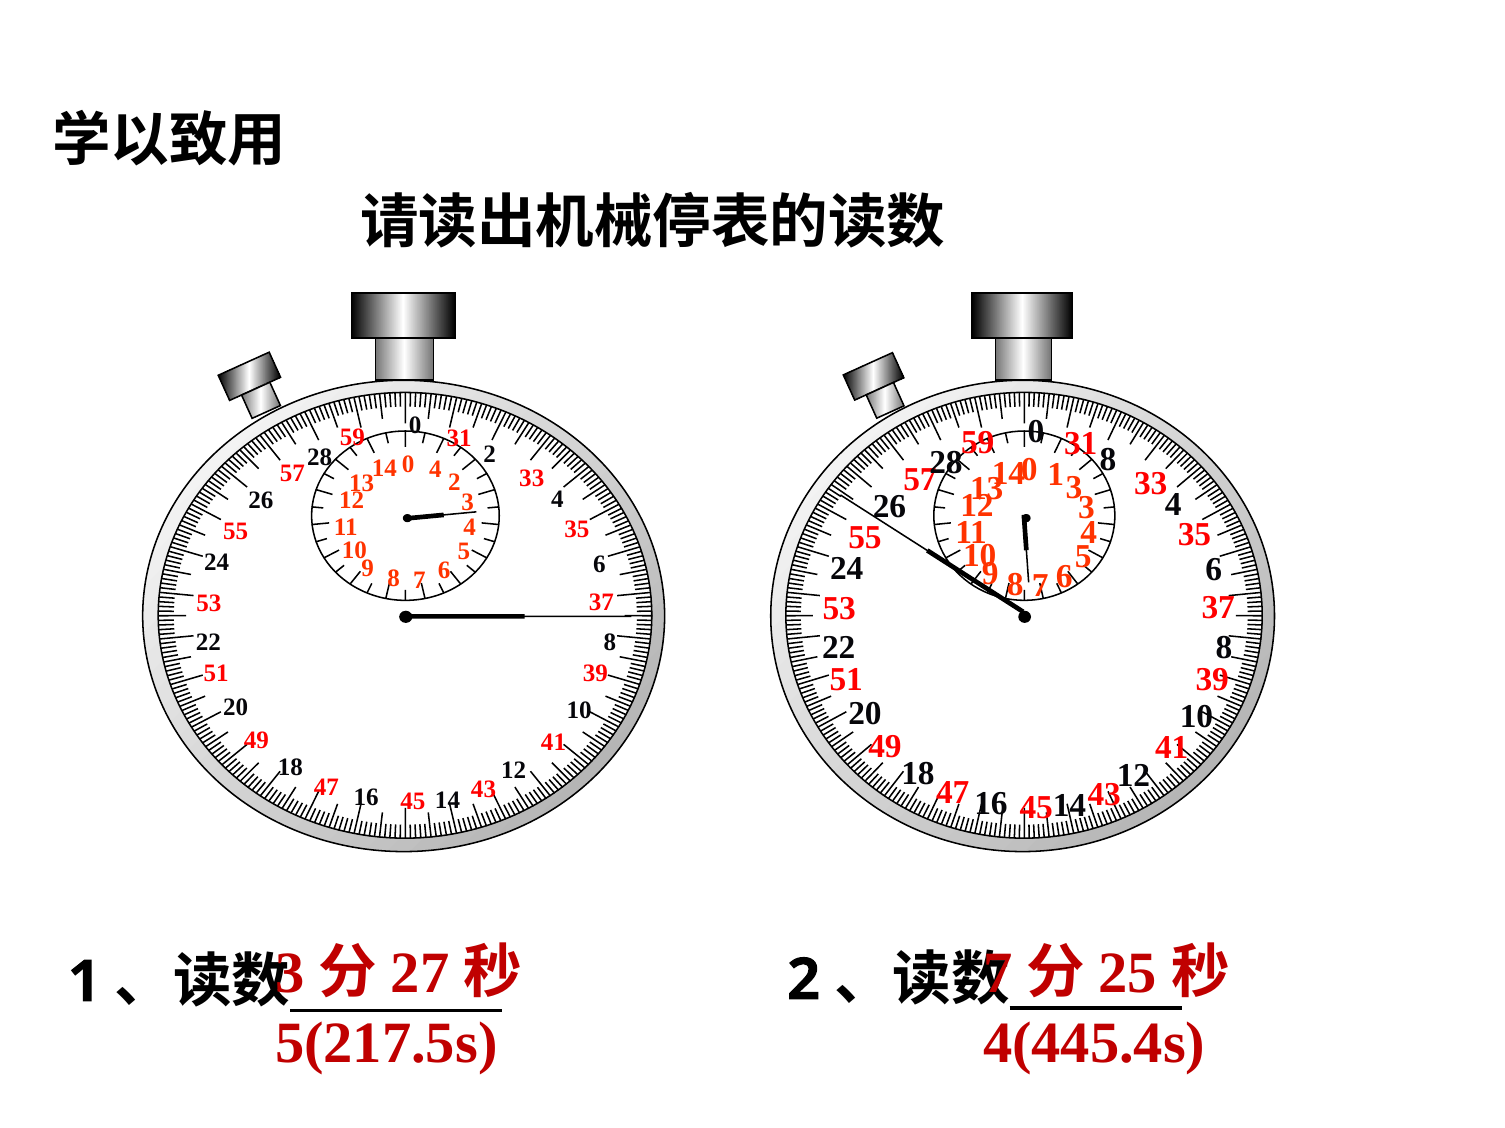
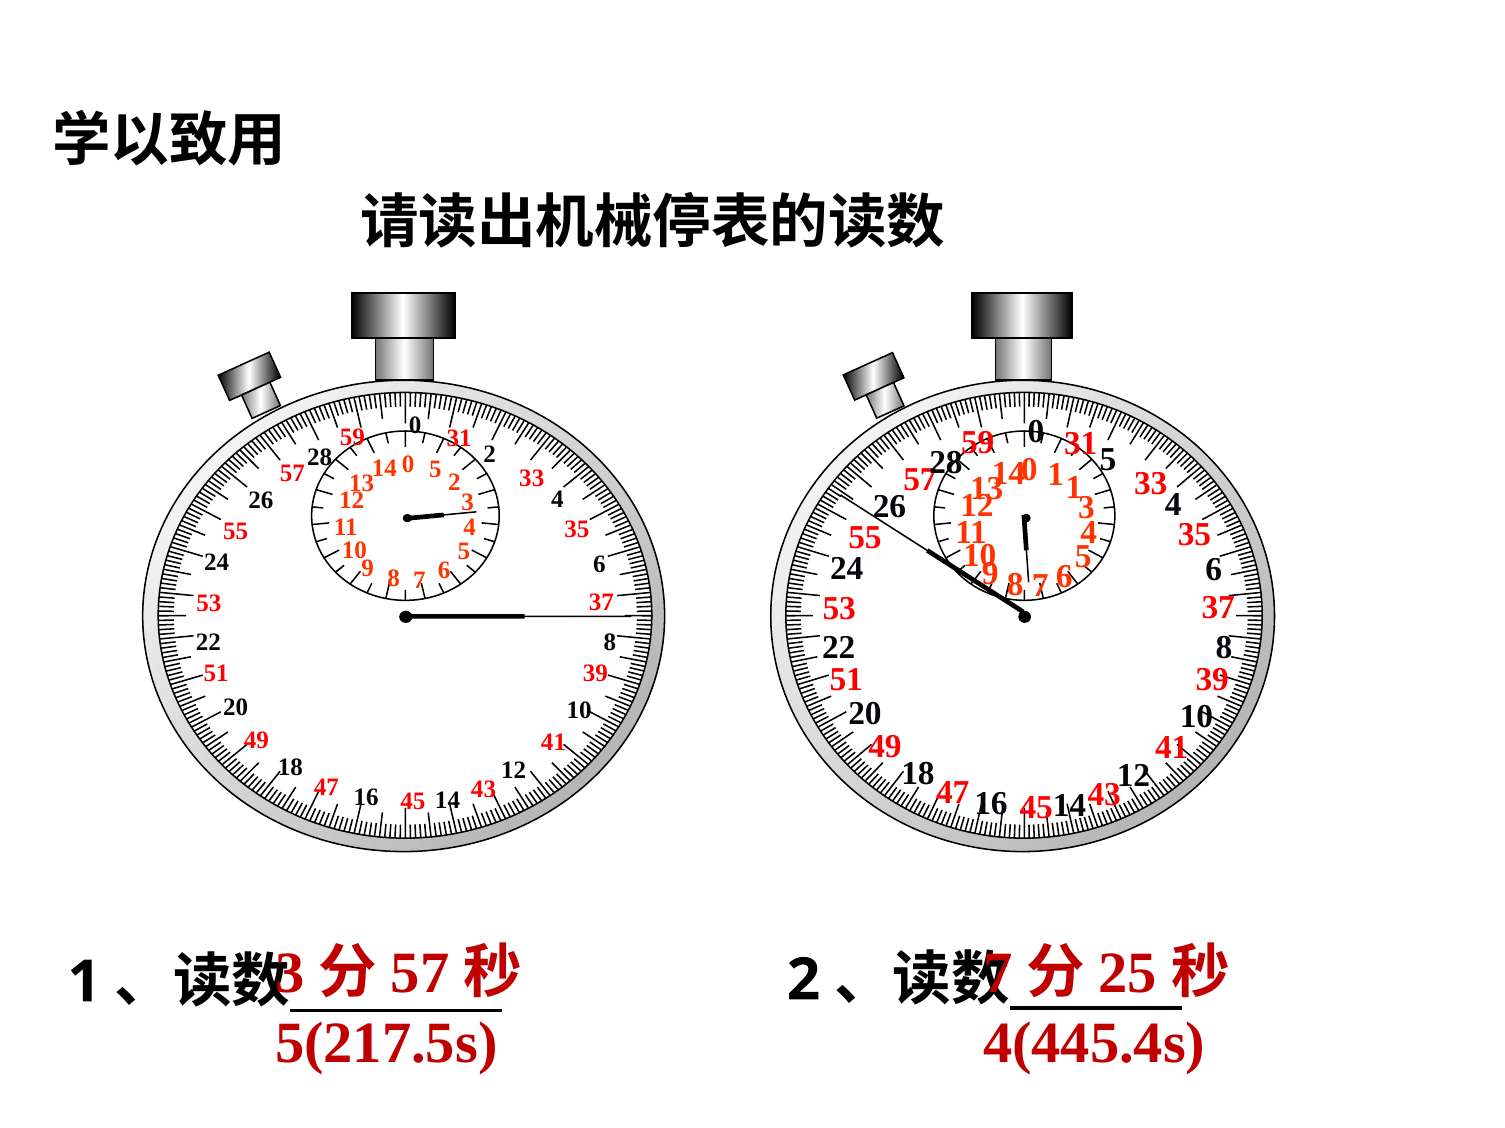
31 8: 8 -> 5
0 4: 4 -> 5
1 3: 3 -> 1
27 at (420, 974): 27 -> 57
